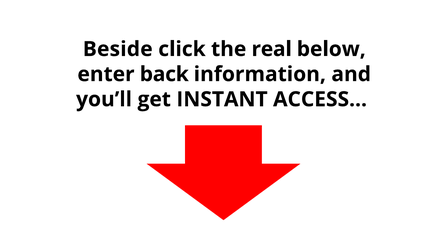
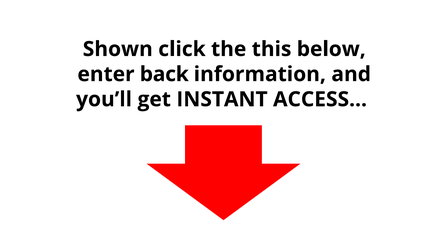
Beside: Beside -> Shown
real: real -> this
